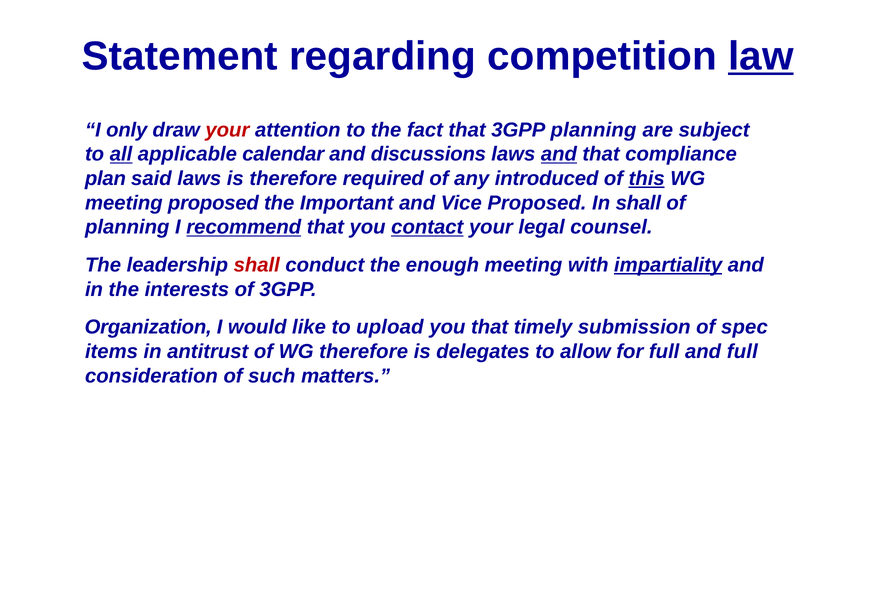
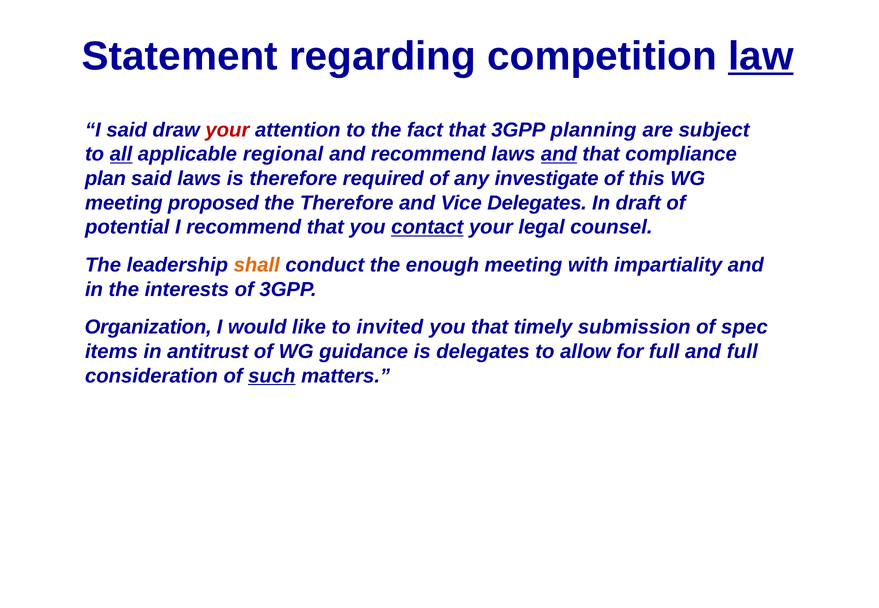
I only: only -> said
calendar: calendar -> regional
and discussions: discussions -> recommend
introduced: introduced -> investigate
this underline: present -> none
the Important: Important -> Therefore
Vice Proposed: Proposed -> Delegates
In shall: shall -> draft
planning at (127, 227): planning -> potential
recommend at (244, 227) underline: present -> none
shall at (257, 265) colour: red -> orange
impartiality underline: present -> none
upload: upload -> invited
WG therefore: therefore -> guidance
such underline: none -> present
